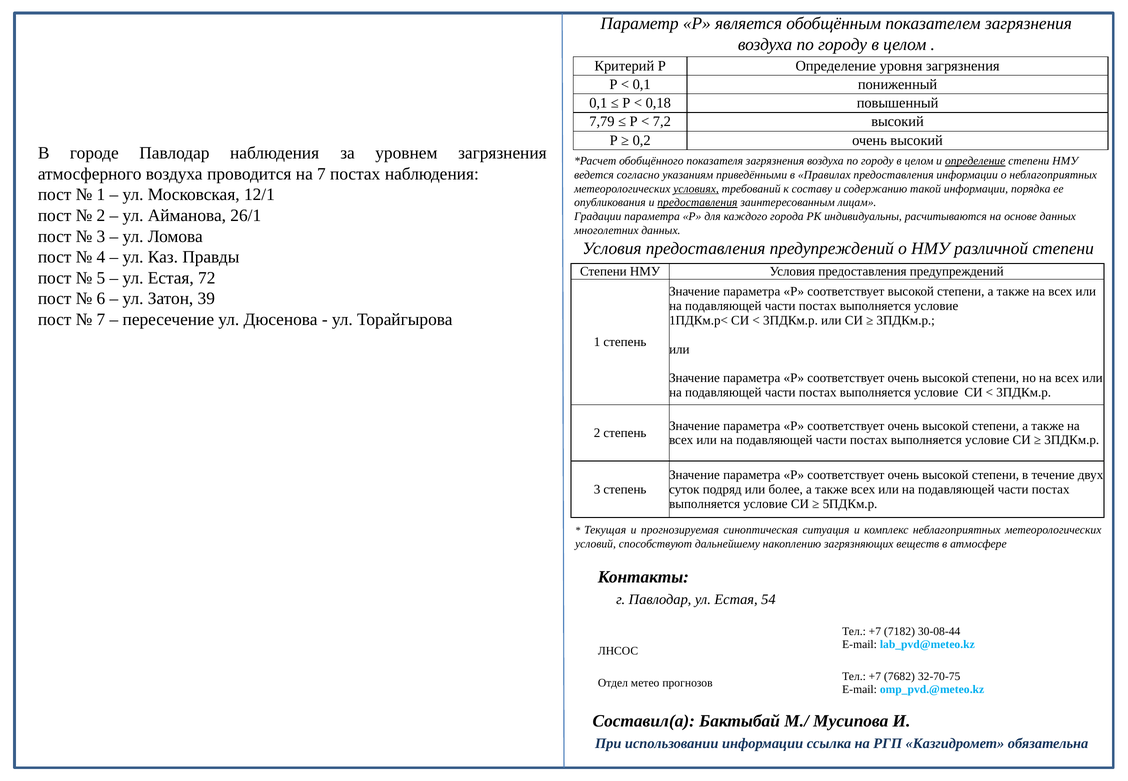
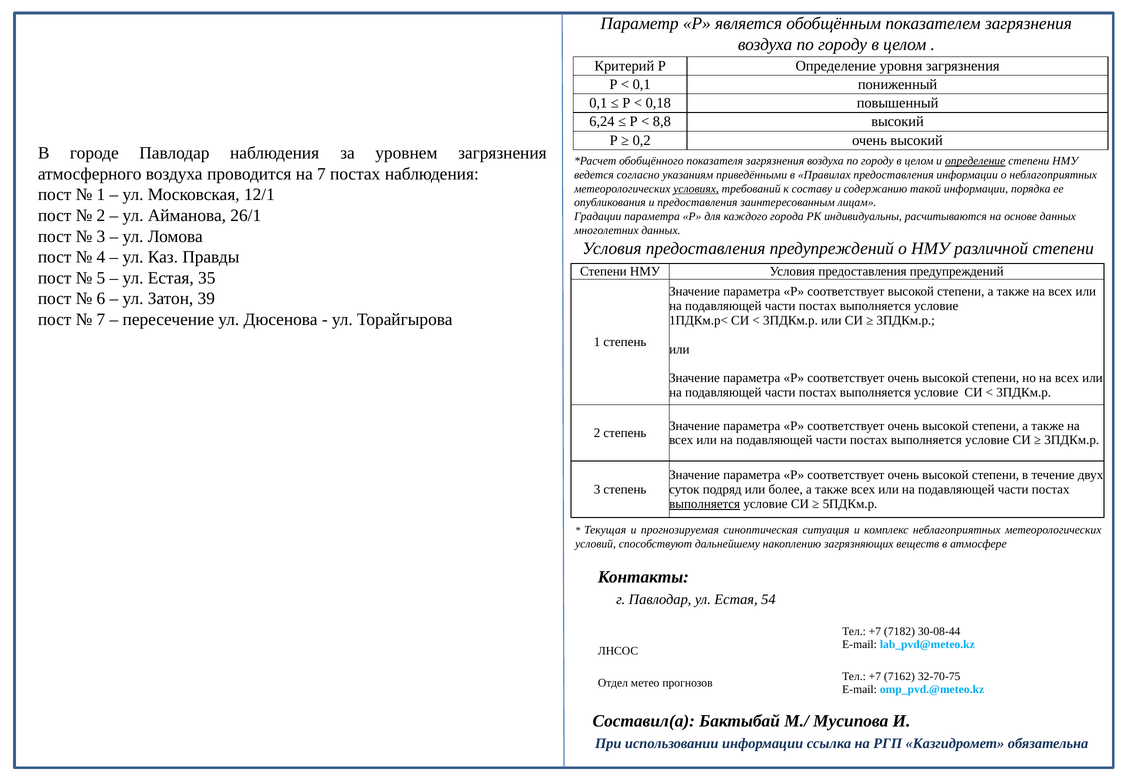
7,79: 7,79 -> 6,24
7,2: 7,2 -> 8,8
предоставления at (697, 203) underline: present -> none
72: 72 -> 35
выполняется at (705, 504) underline: none -> present
7682: 7682 -> 7162
